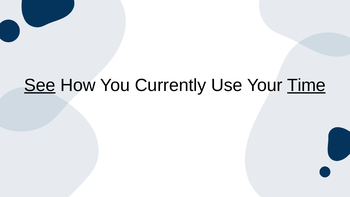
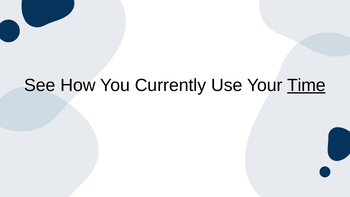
See underline: present -> none
